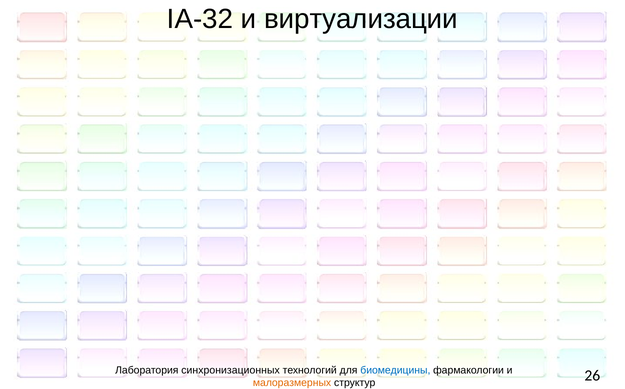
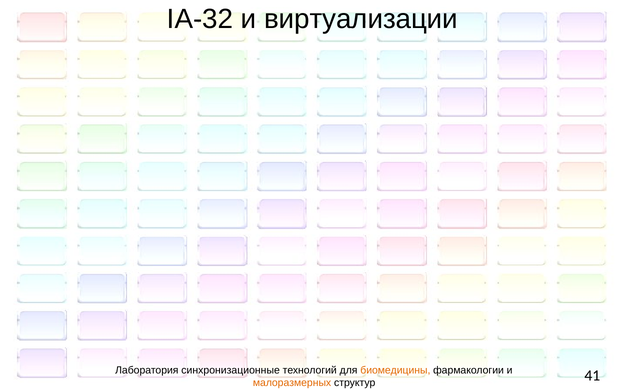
синхронизационных: синхронизационных -> синхронизационные
биомедицины colour: blue -> orange
26: 26 -> 41
